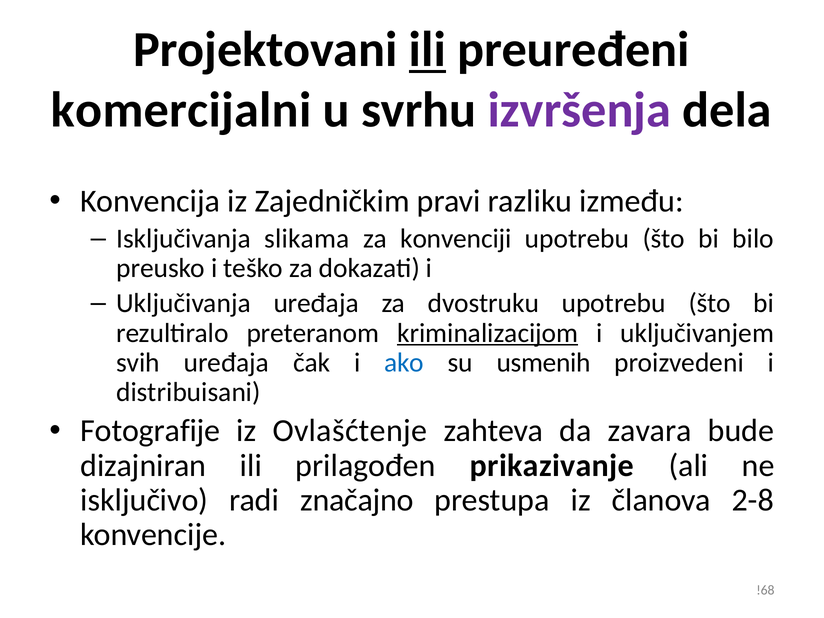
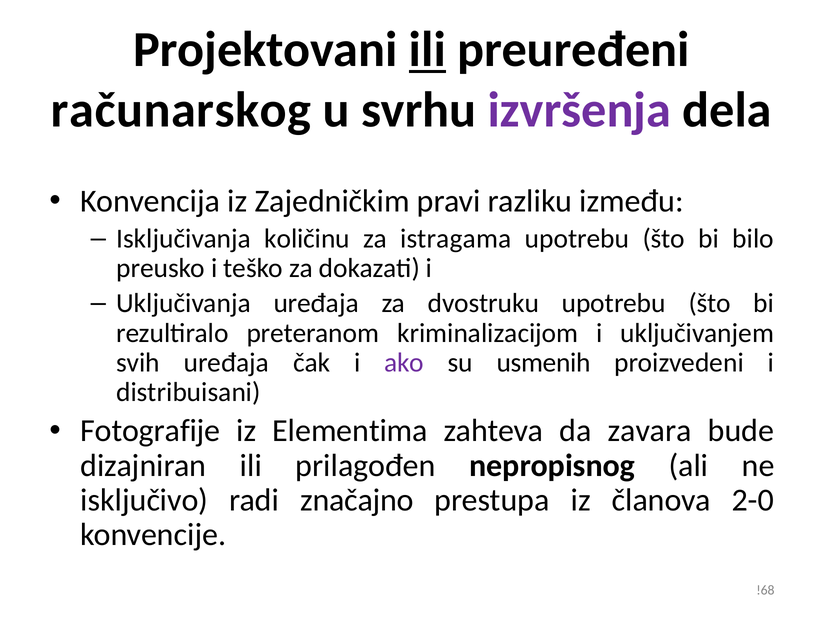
komercijalni: komercijalni -> računarskog
slikama: slikama -> količinu
konvenciji: konvenciji -> istragama
kriminalizacijom underline: present -> none
ako colour: blue -> purple
Ovlašćtenje: Ovlašćtenje -> Elementima
prikazivanje: prikazivanje -> nepropisnog
2-8: 2-8 -> 2-0
